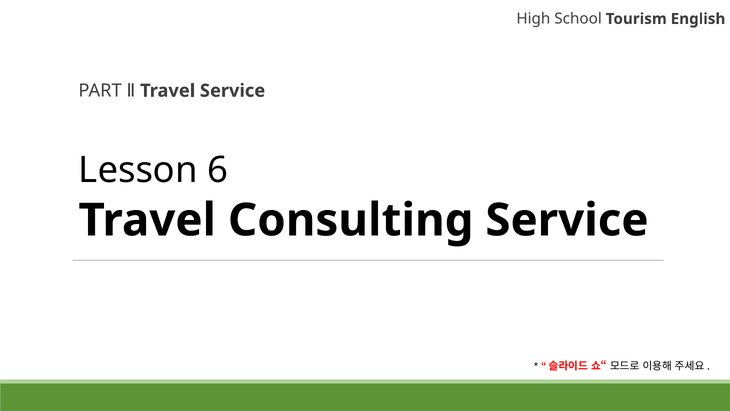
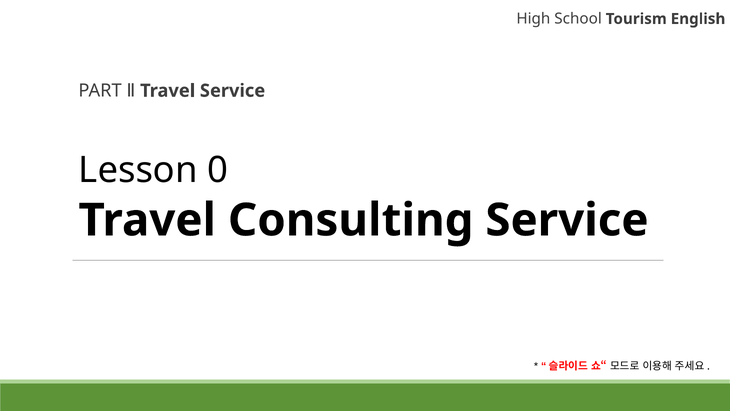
6: 6 -> 0
